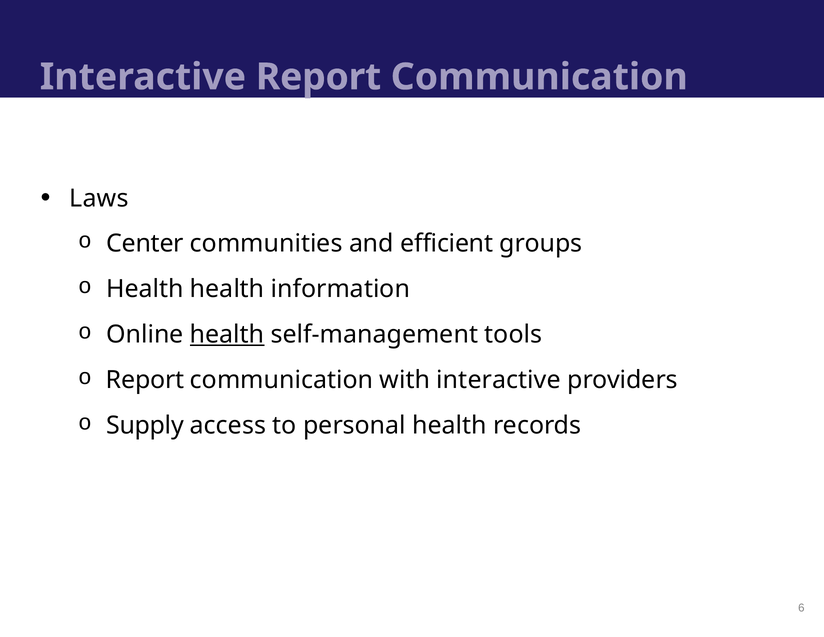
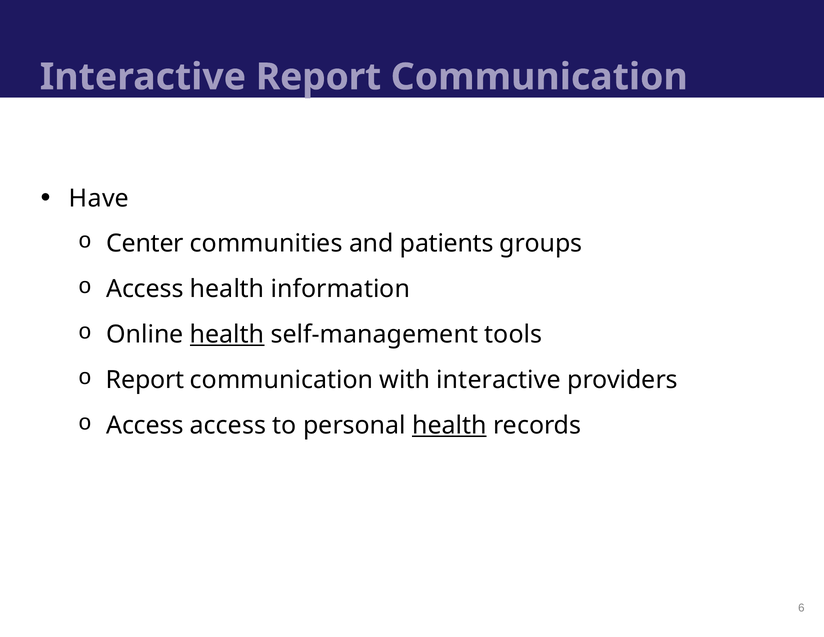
Laws: Laws -> Have
efficient: efficient -> patients
Health at (145, 289): Health -> Access
Supply at (145, 425): Supply -> Access
health at (449, 425) underline: none -> present
